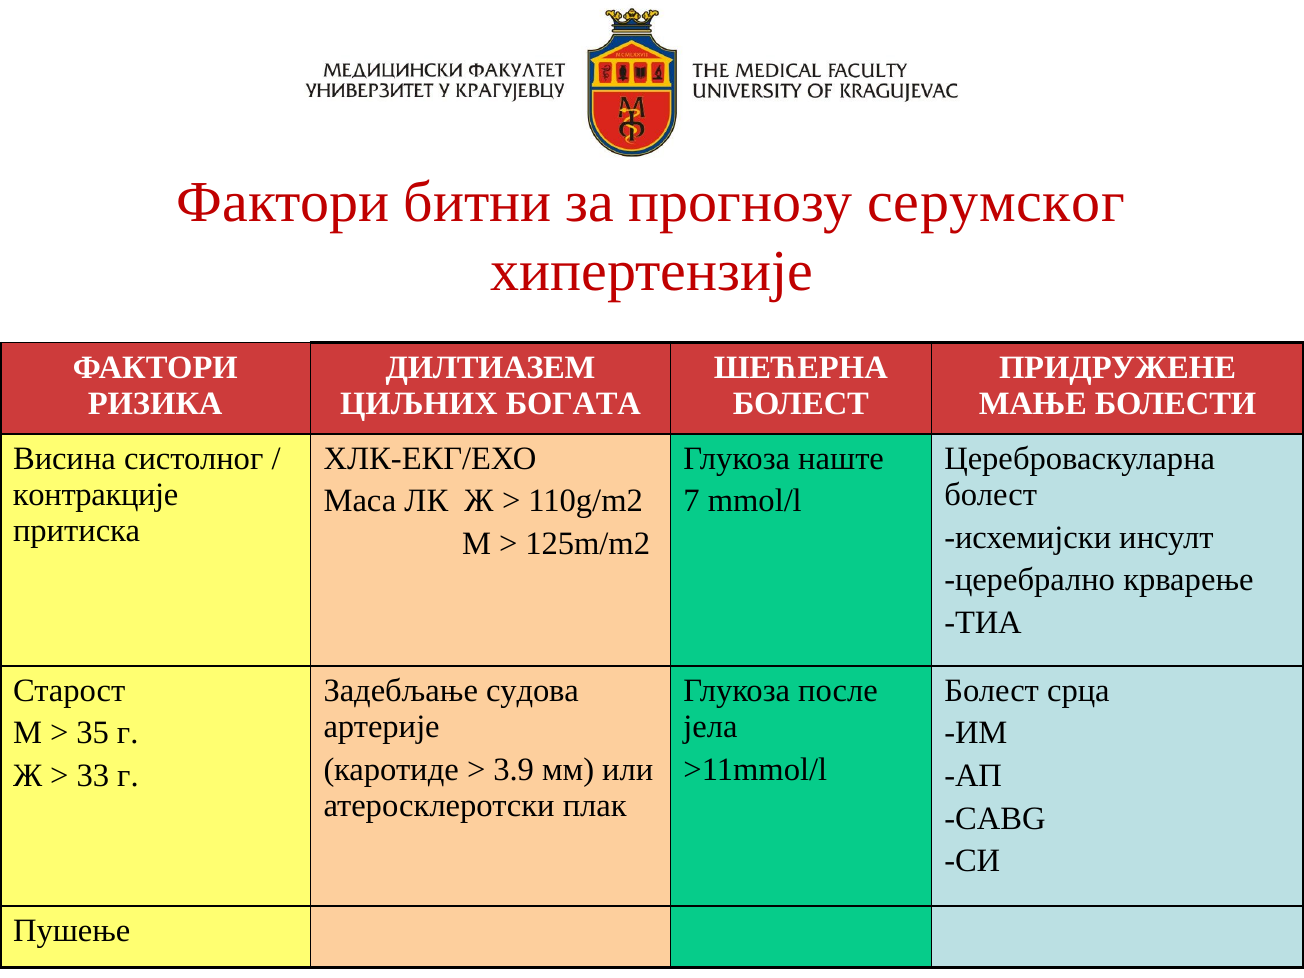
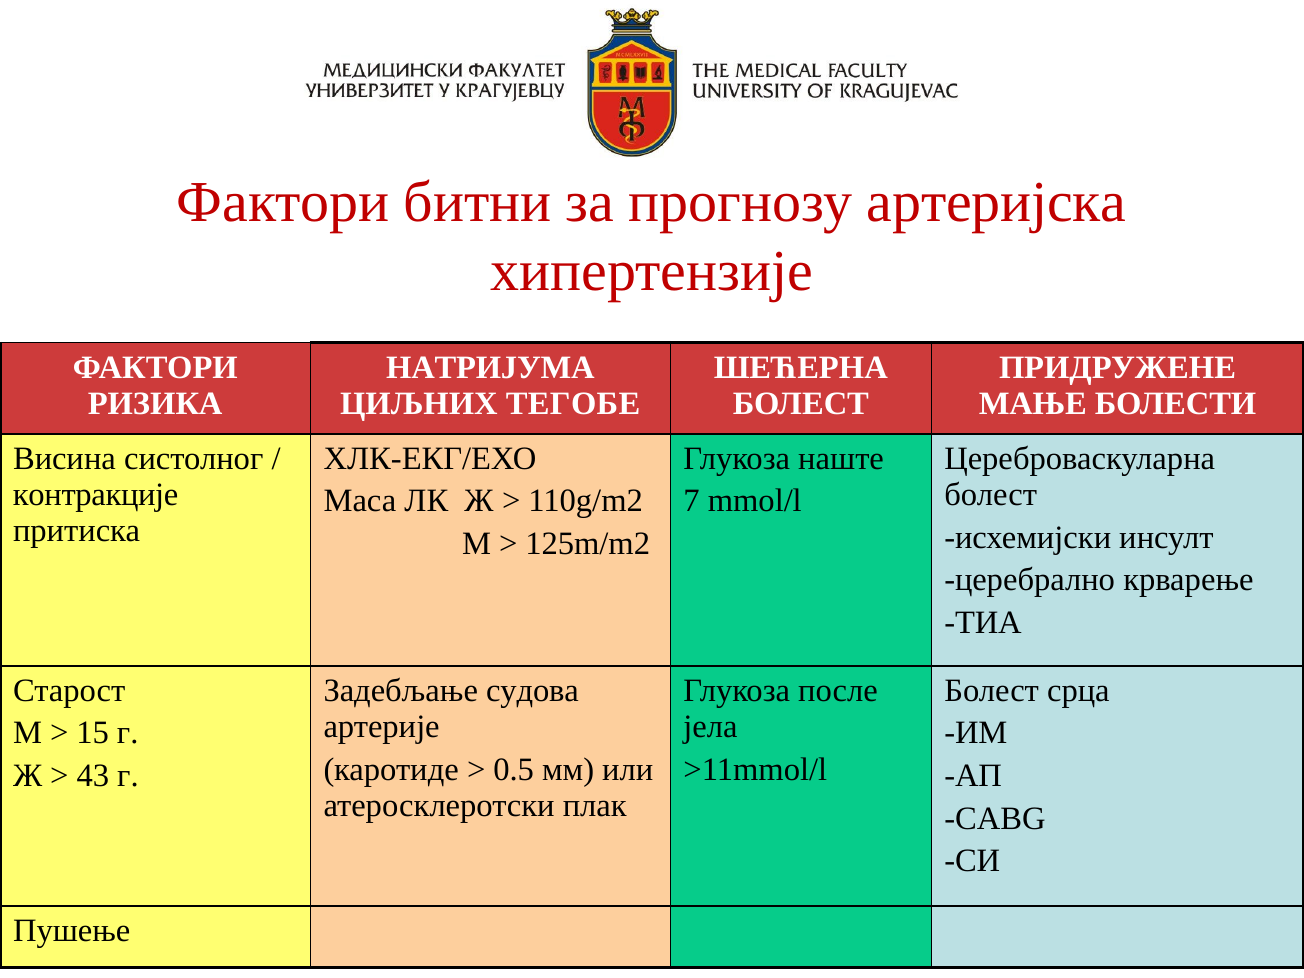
серумског: серумског -> артеријска
ДИЛТИАЗЕМ: ДИЛТИАЗЕМ -> НАТРИЈУМА
БОГАТА: БОГАТА -> ТЕГОБЕ
35: 35 -> 15
3.9: 3.9 -> 0.5
33: 33 -> 43
